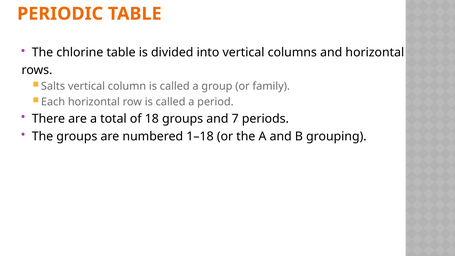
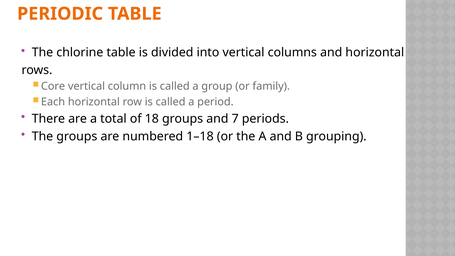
Salts: Salts -> Core
